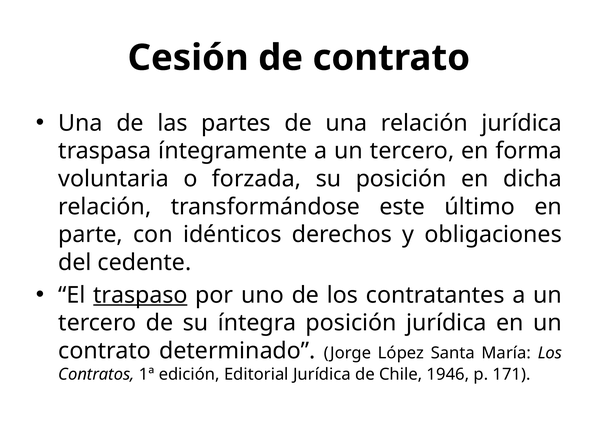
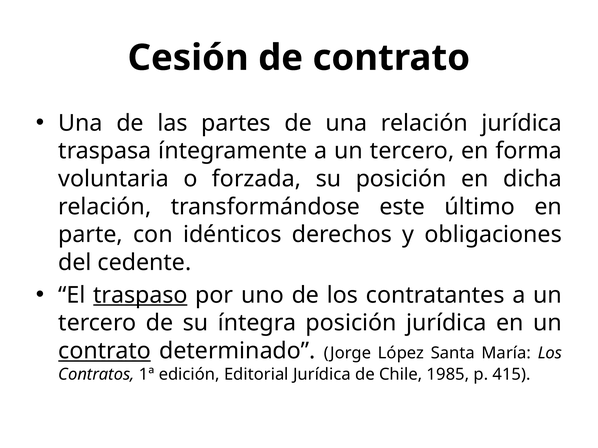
contrato at (105, 351) underline: none -> present
1946: 1946 -> 1985
171: 171 -> 415
